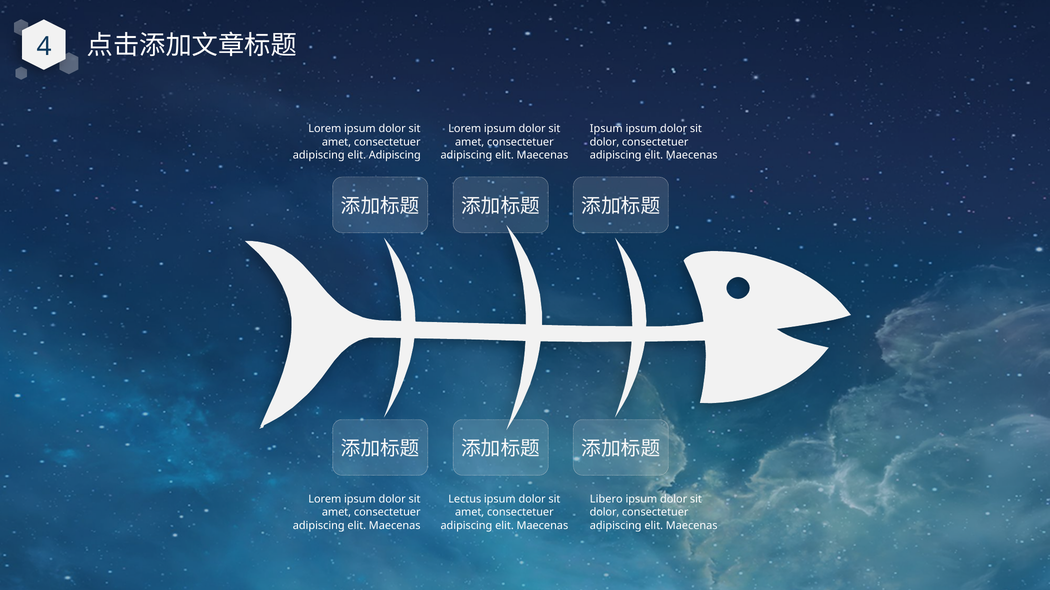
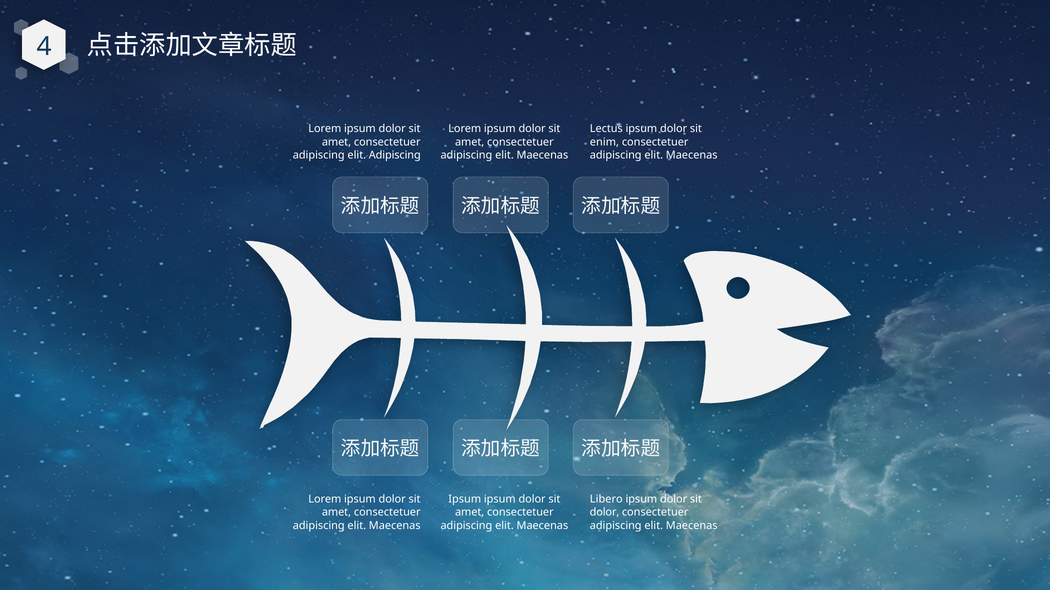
Ipsum at (606, 129): Ipsum -> Lectus
dolor at (605, 142): dolor -> enim
Lectus at (465, 500): Lectus -> Ipsum
